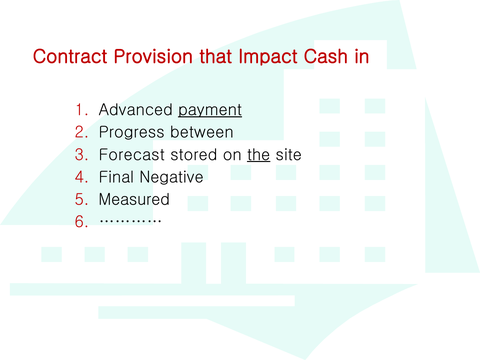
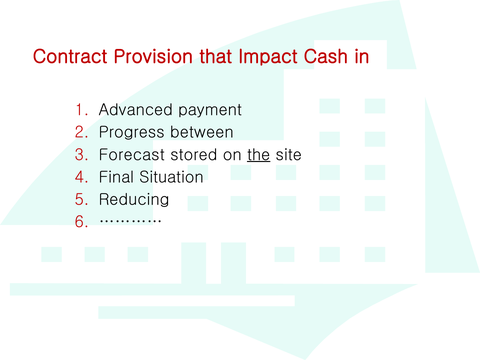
payment underline: present -> none
Negative: Negative -> Situation
Measured: Measured -> Reducing
